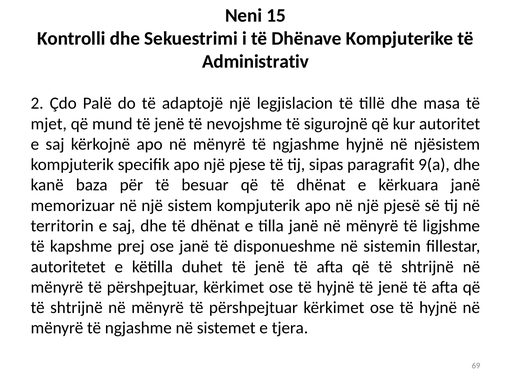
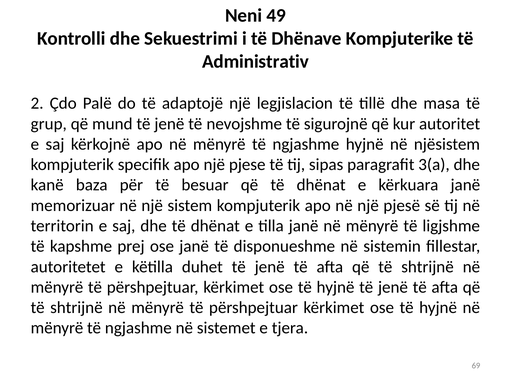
15: 15 -> 49
mjet: mjet -> grup
9(a: 9(a -> 3(a
